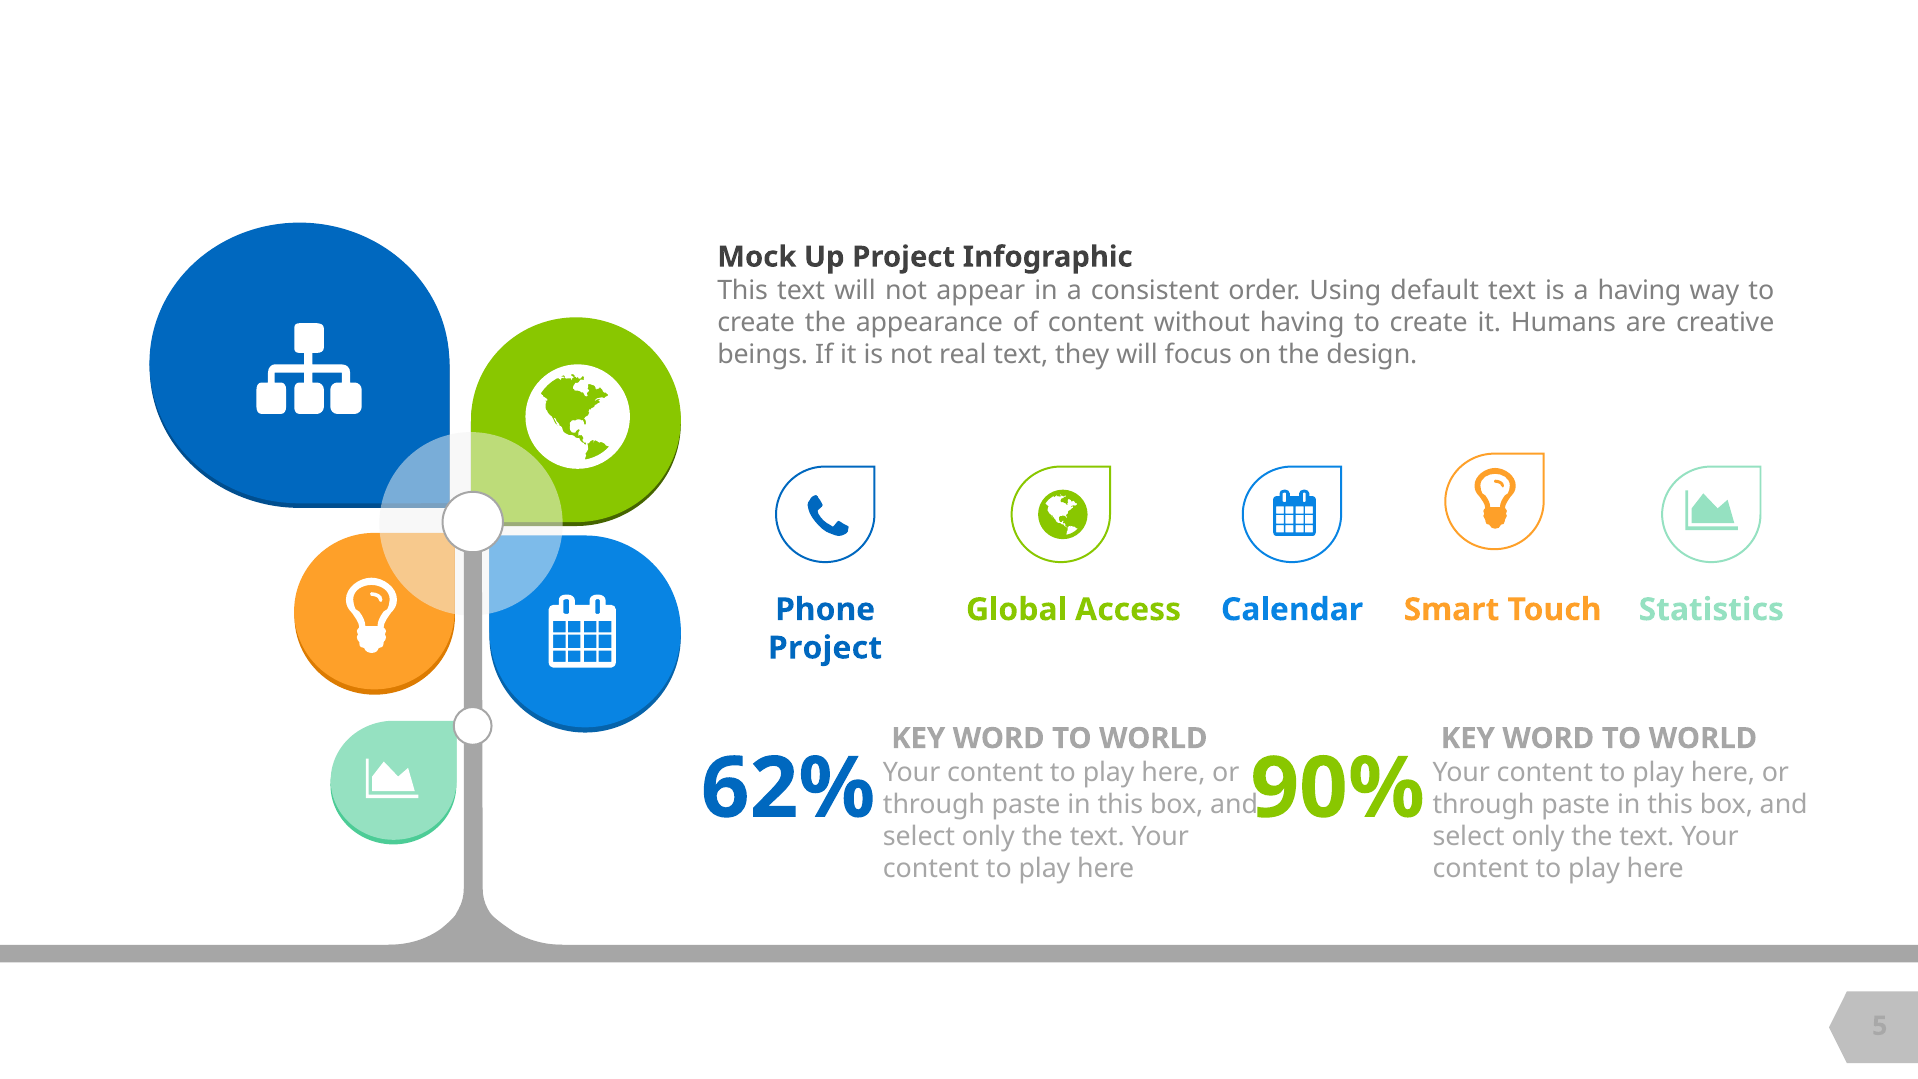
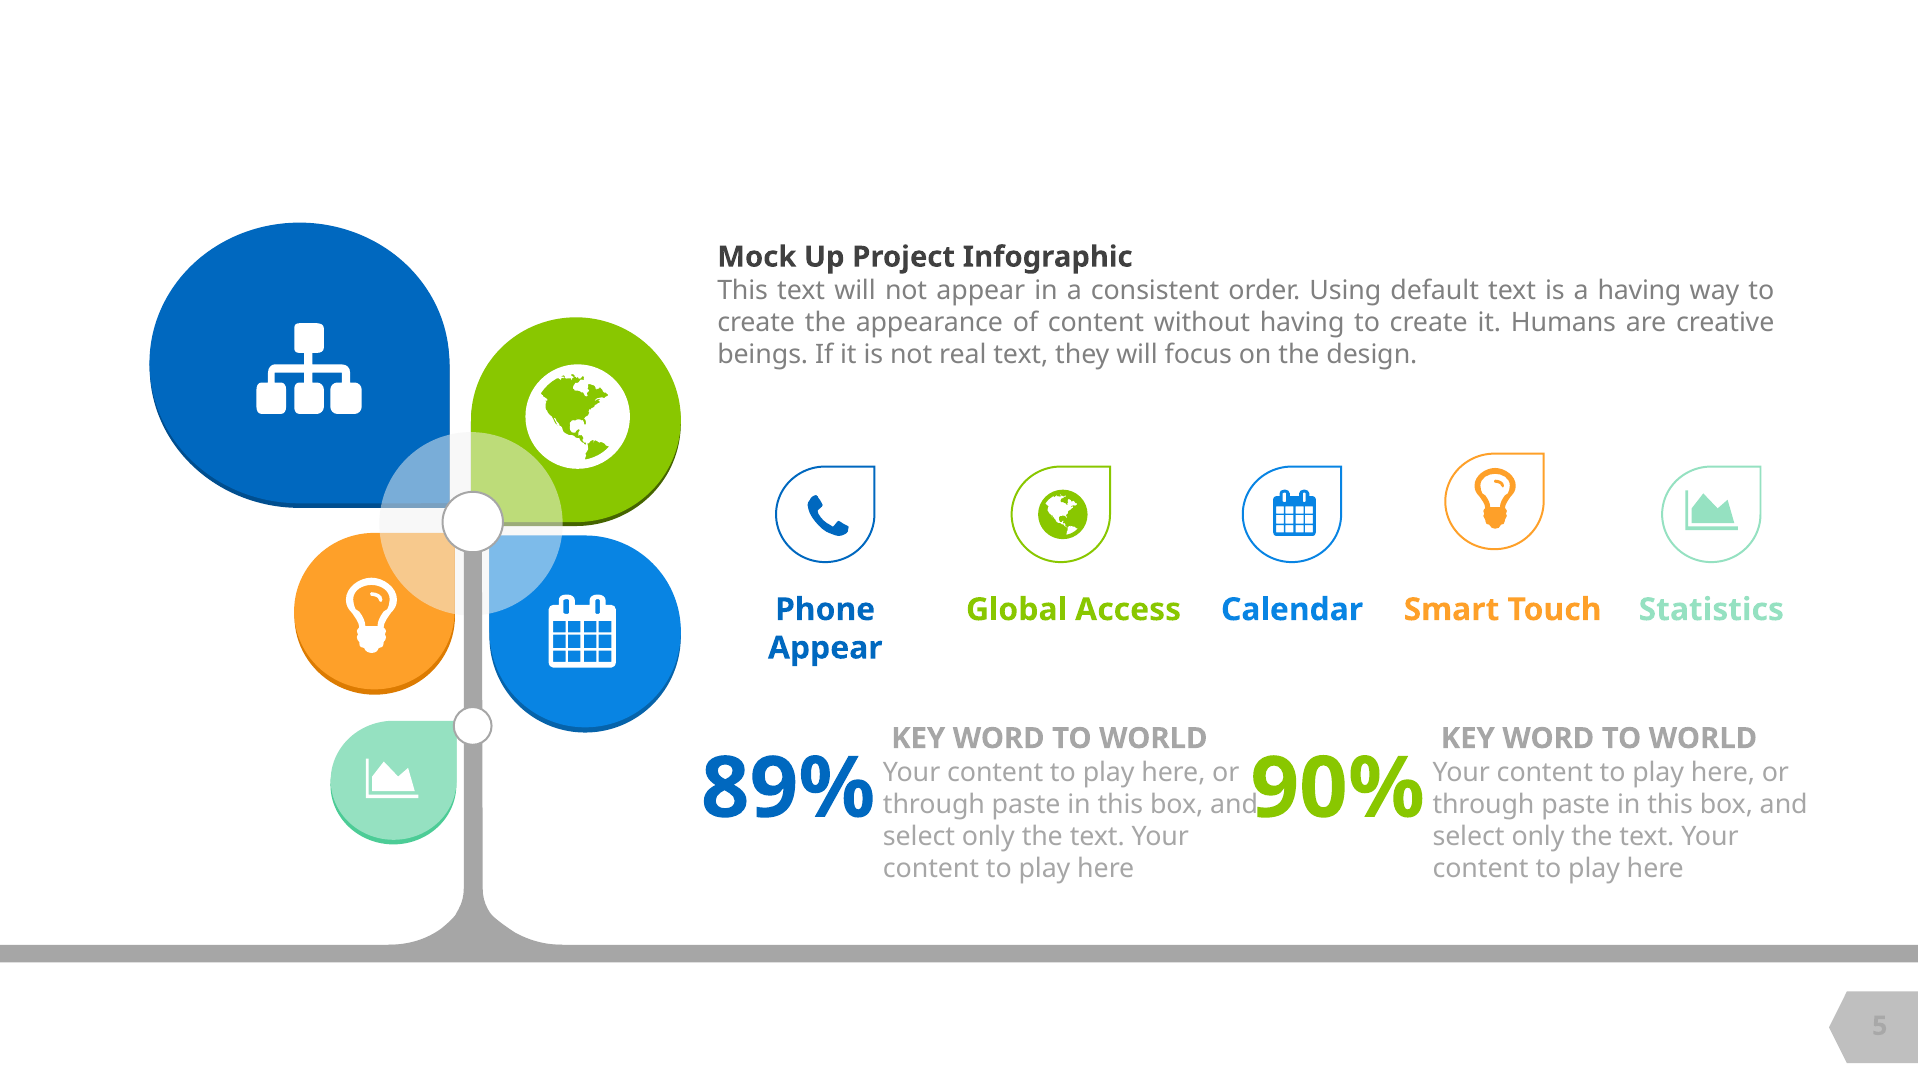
Project at (825, 648): Project -> Appear
62%: 62% -> 89%
